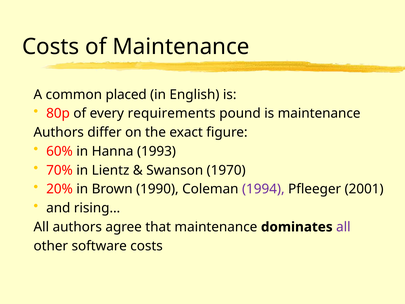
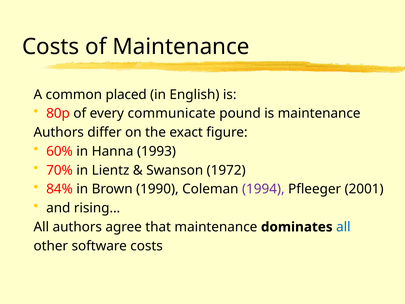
requirements: requirements -> communicate
1970: 1970 -> 1972
20%: 20% -> 84%
all at (343, 227) colour: purple -> blue
